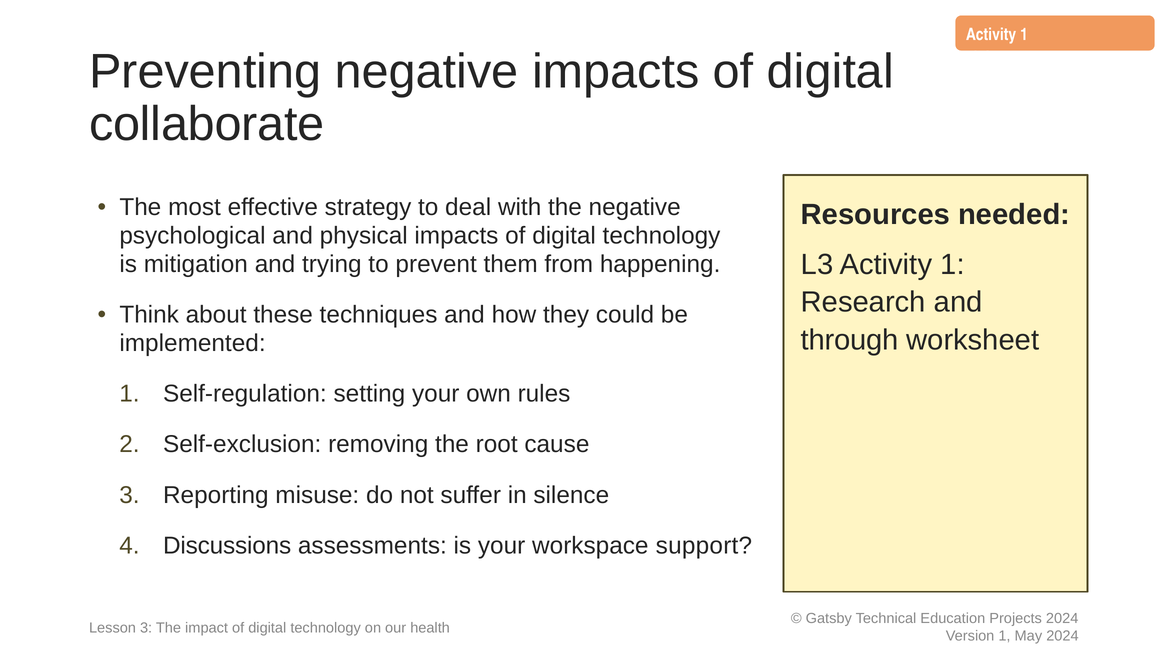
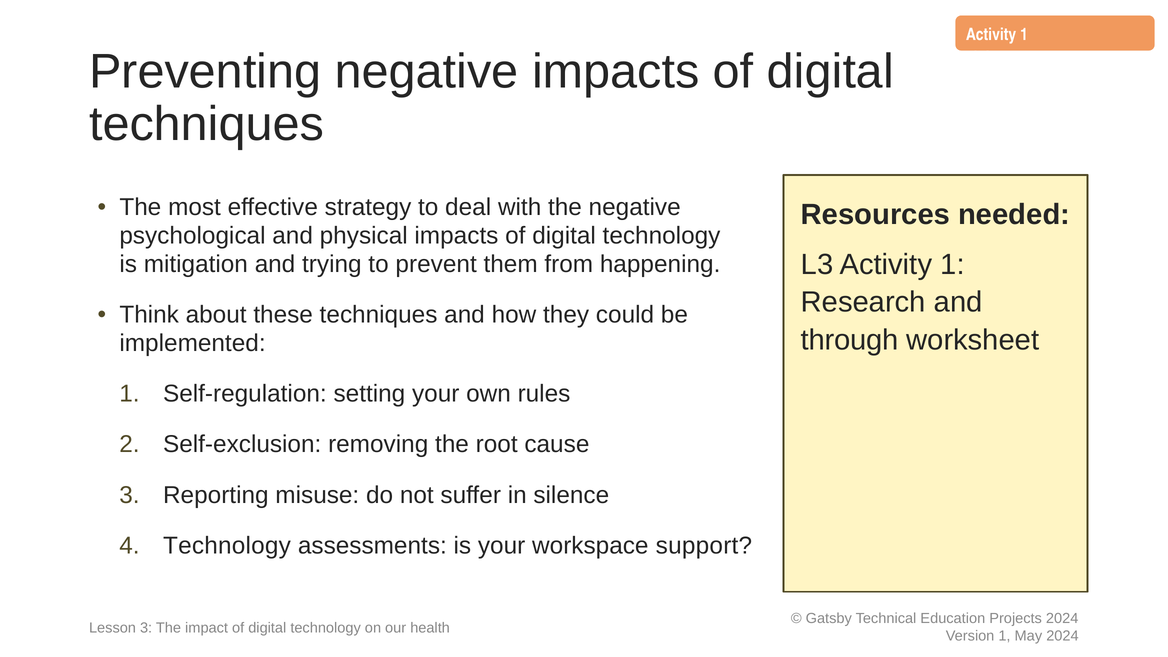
collaborate at (207, 124): collaborate -> techniques
Discussions at (227, 545): Discussions -> Technology
